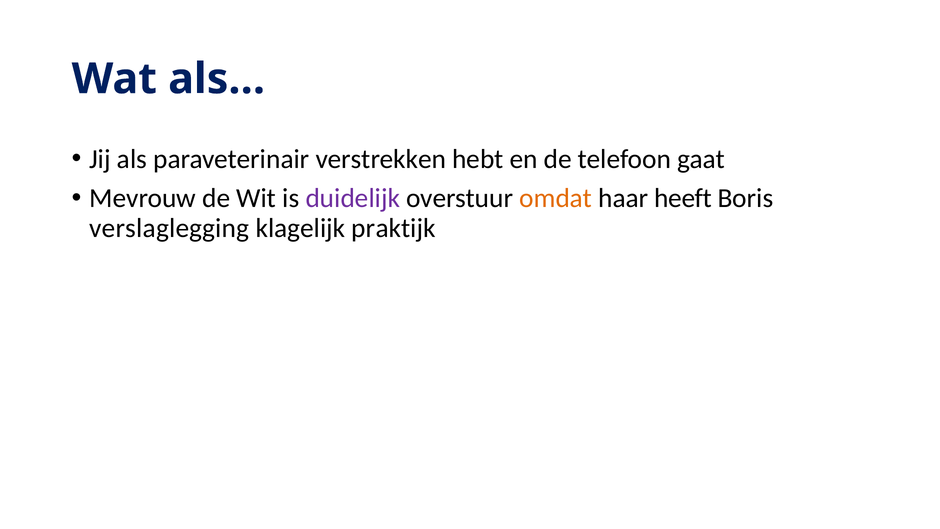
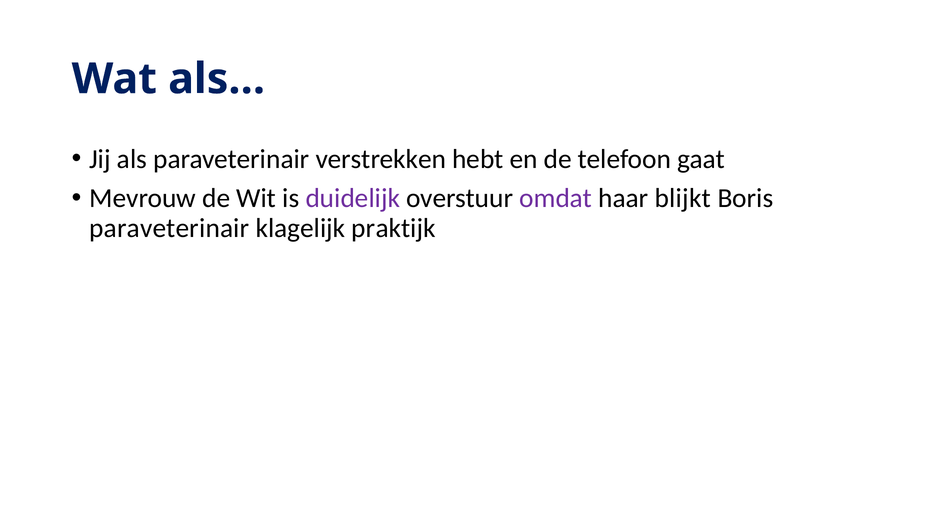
omdat colour: orange -> purple
heeft: heeft -> blijkt
verslaglegging at (169, 228): verslaglegging -> paraveterinair
